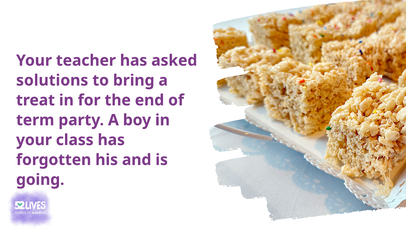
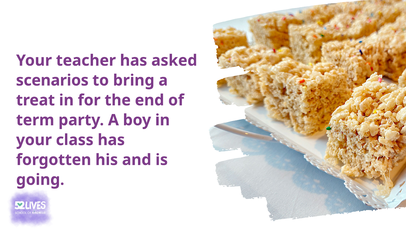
solutions: solutions -> scenarios
